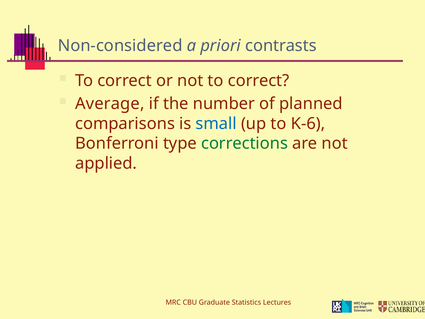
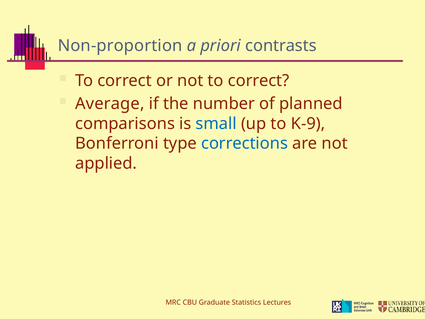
Non-considered: Non-considered -> Non-proportion
K-6: K-6 -> K-9
corrections colour: green -> blue
